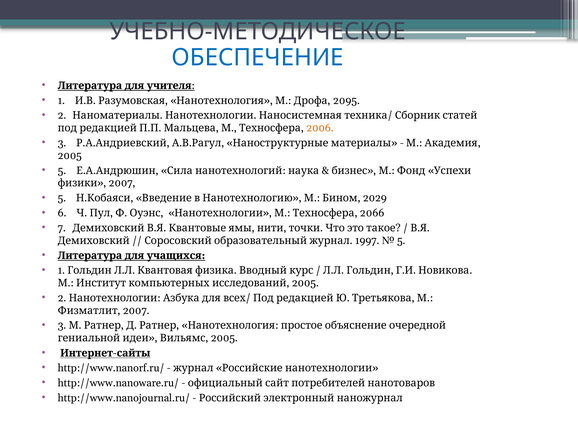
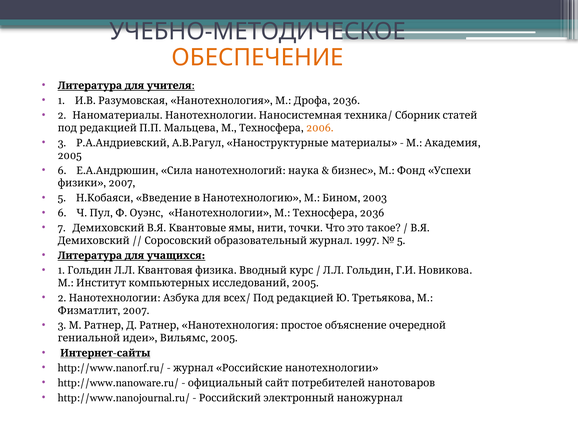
ОБЕСПЕЧЕНИЕ colour: blue -> orange
2095 at (346, 100): 2095 -> 2036
5 at (62, 170): 5 -> 6
2029: 2029 -> 2003
2066 at (372, 213): 2066 -> 2036
